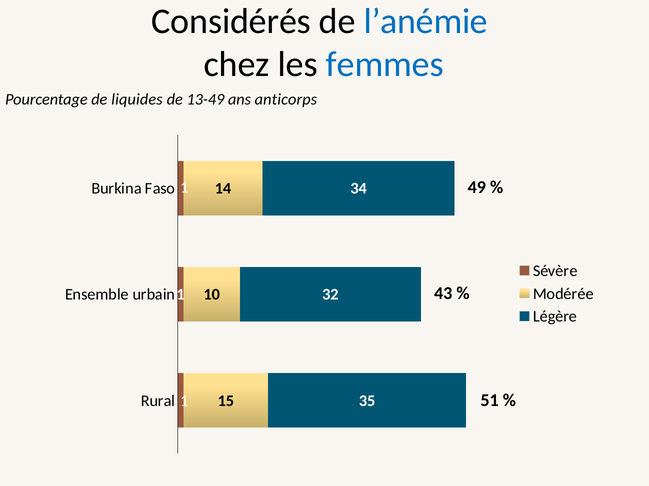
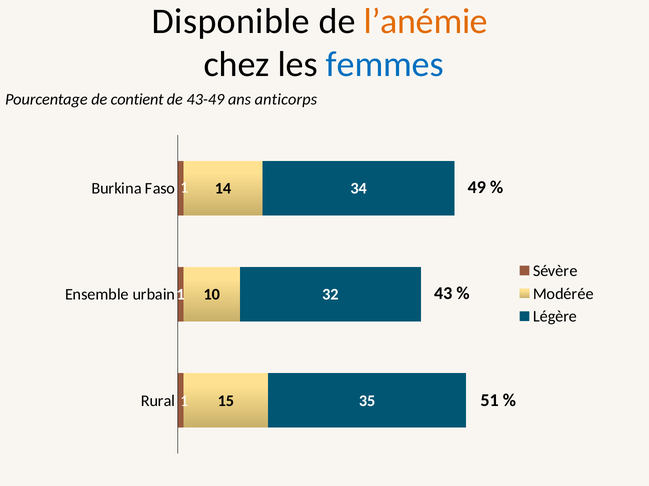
Considérés: Considérés -> Disponible
l’anémie colour: blue -> orange
liquides: liquides -> contient
13-49: 13-49 -> 43-49
